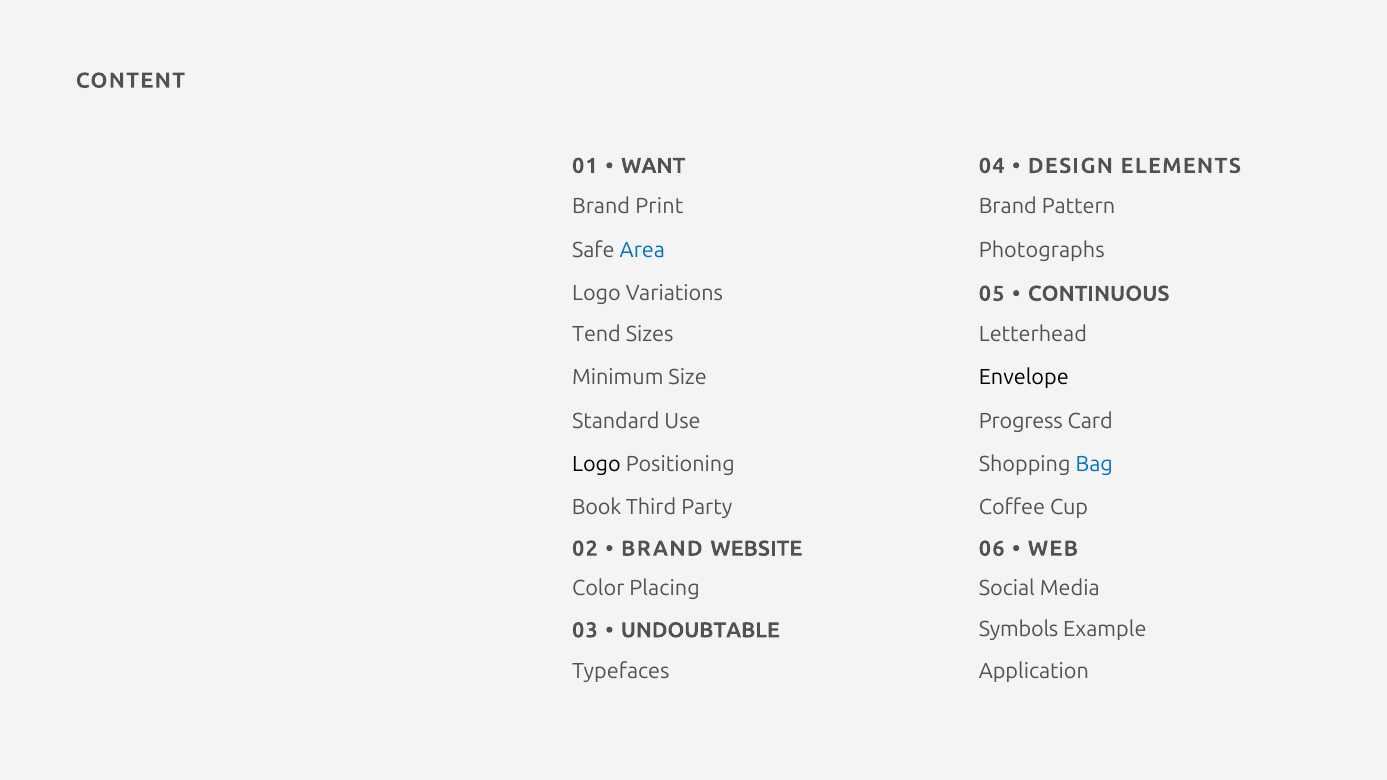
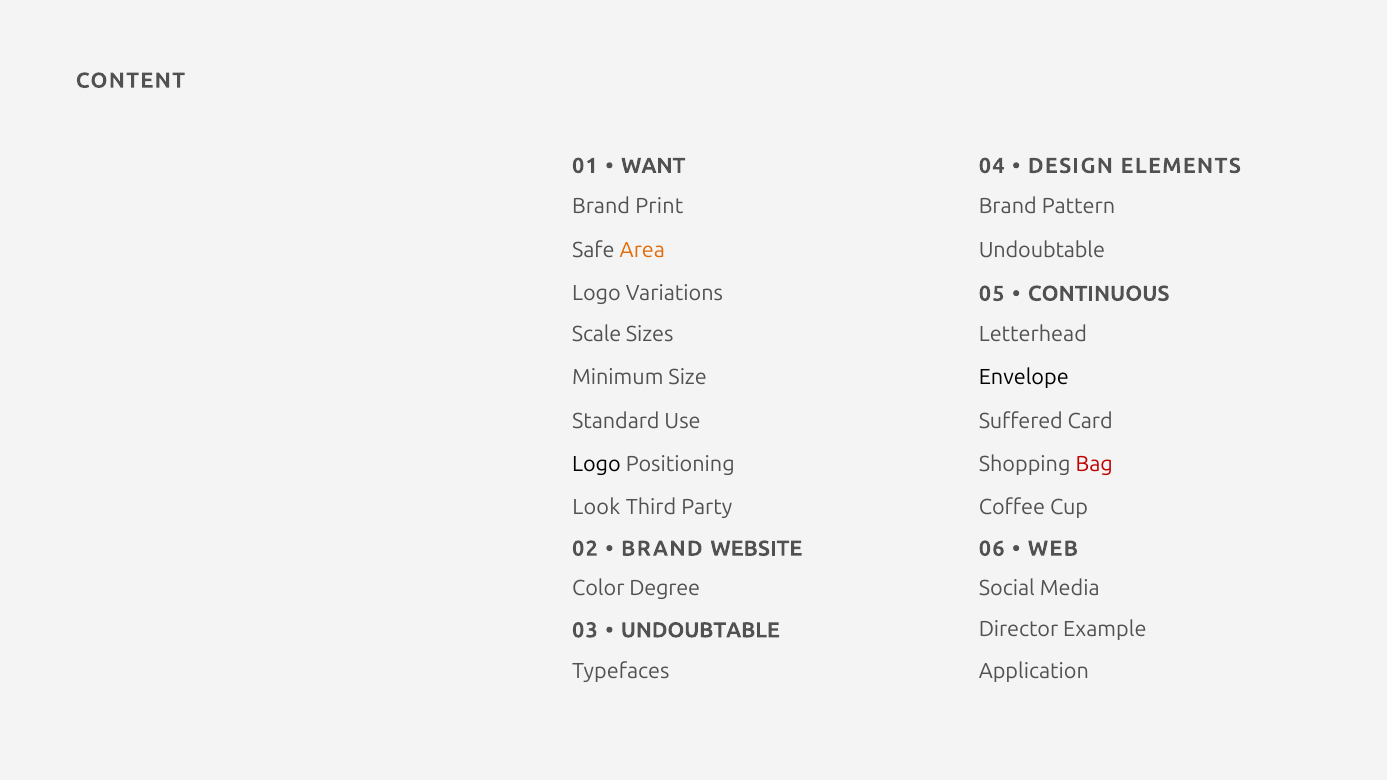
Area colour: blue -> orange
Photographs at (1042, 250): Photographs -> Undoubtable
Tend: Tend -> Scale
Progress: Progress -> Suffered
Bag colour: blue -> red
Book: Book -> Look
Placing: Placing -> Degree
Symbols: Symbols -> Director
